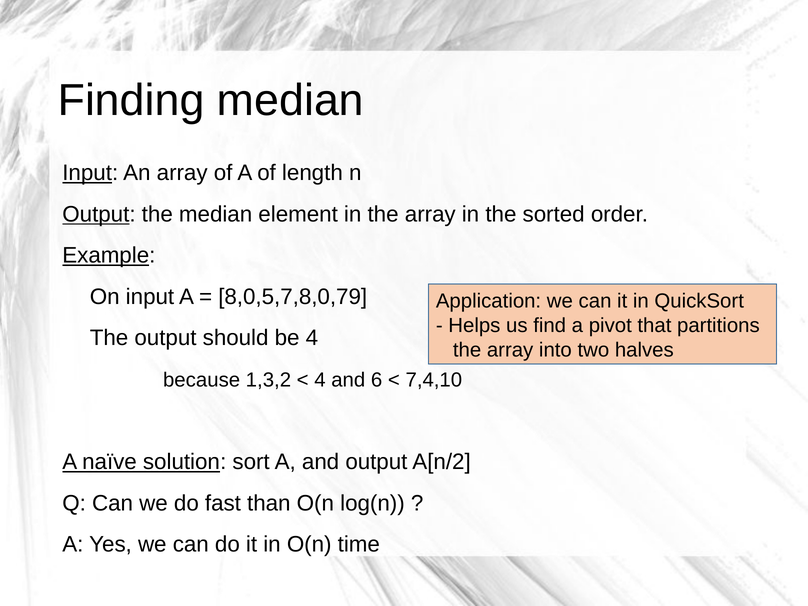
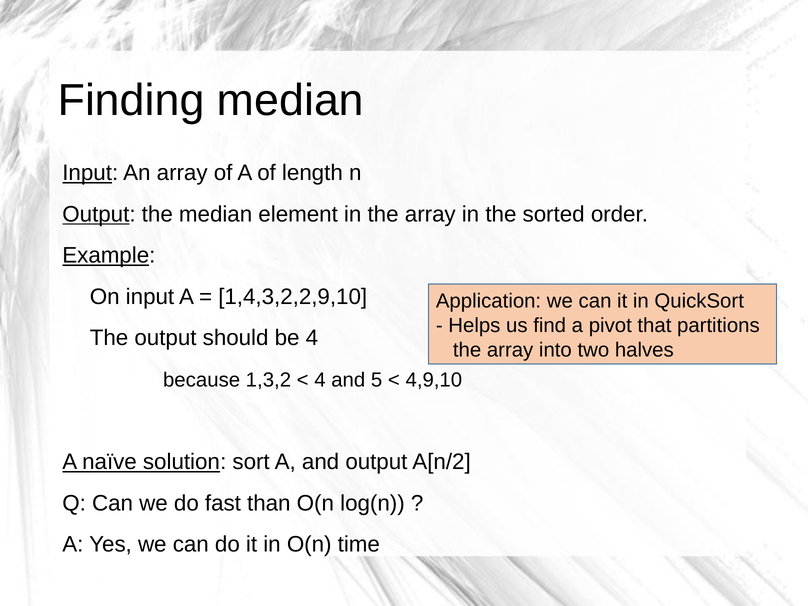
8,0,5,7,8,0,79: 8,0,5,7,8,0,79 -> 1,4,3,2,2,9,10
6: 6 -> 5
7,4,10: 7,4,10 -> 4,9,10
